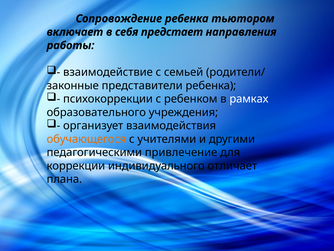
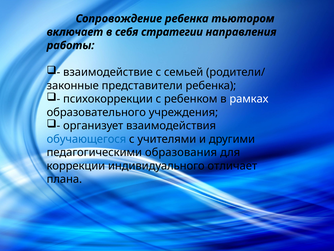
предстает: предстает -> стратегии
обучающегося colour: orange -> blue
привлечение: привлечение -> образования
